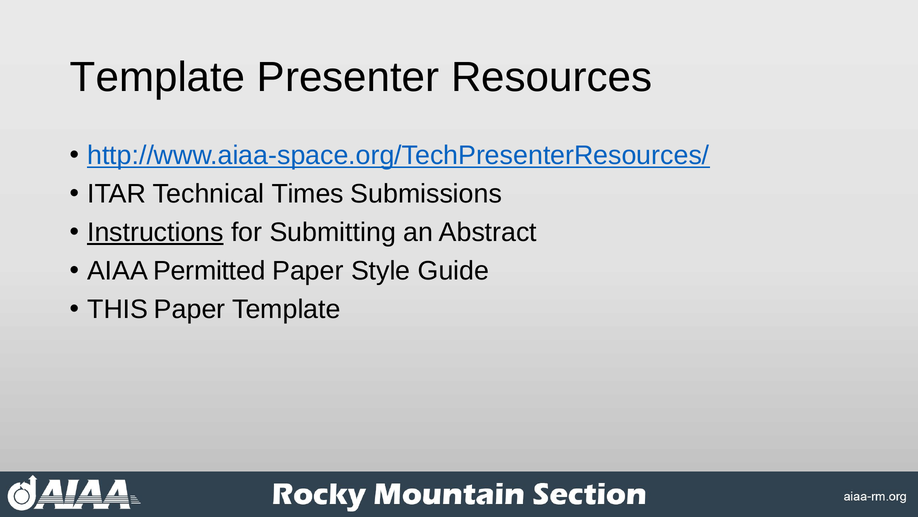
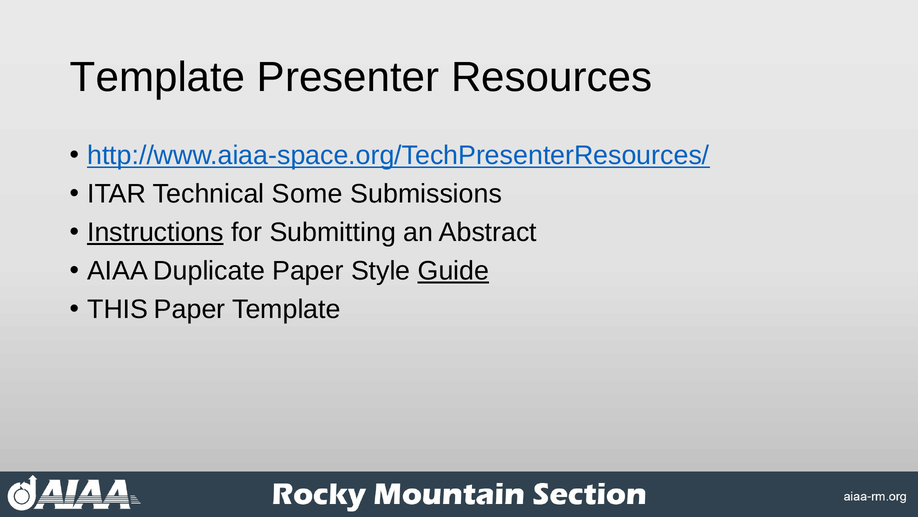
Times: Times -> Some
Permitted: Permitted -> Duplicate
Guide underline: none -> present
